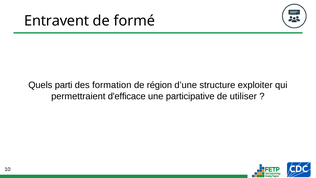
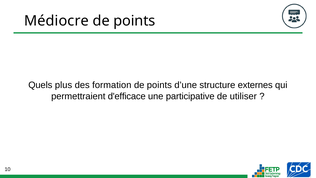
Entravent: Entravent -> Médiocre
formé at (134, 21): formé -> points
parti: parti -> plus
région at (159, 85): région -> points
exploiter: exploiter -> externes
